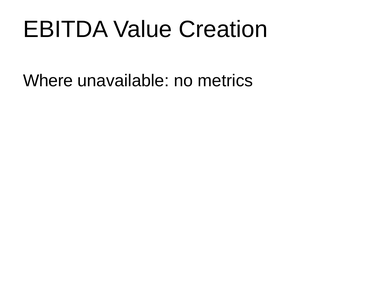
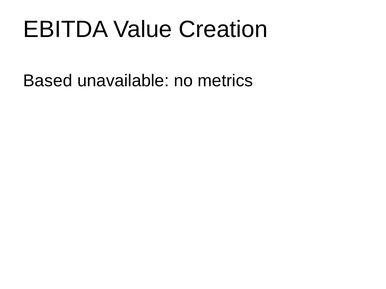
Where: Where -> Based
